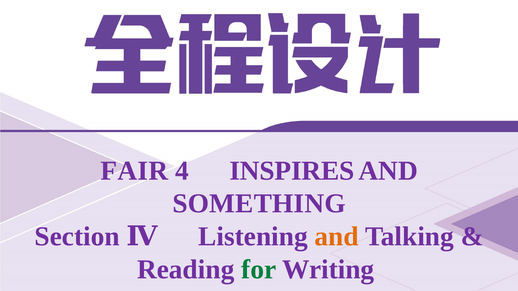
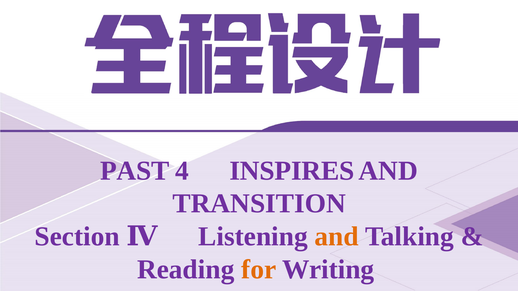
FAIR: FAIR -> PAST
SOMETHING: SOMETHING -> TRANSITION
for colour: green -> orange
